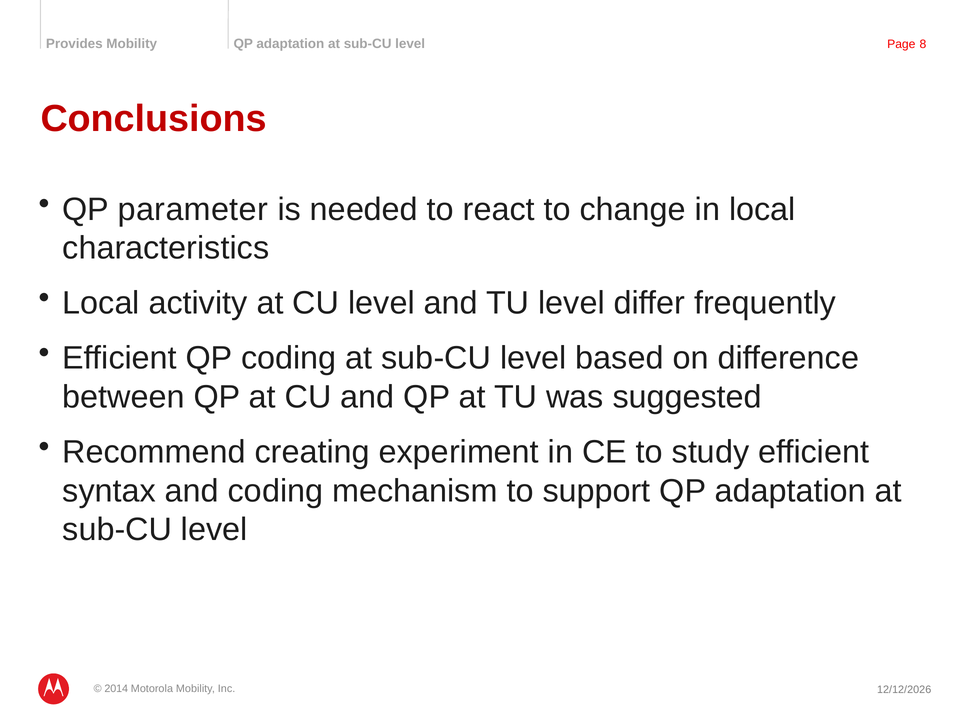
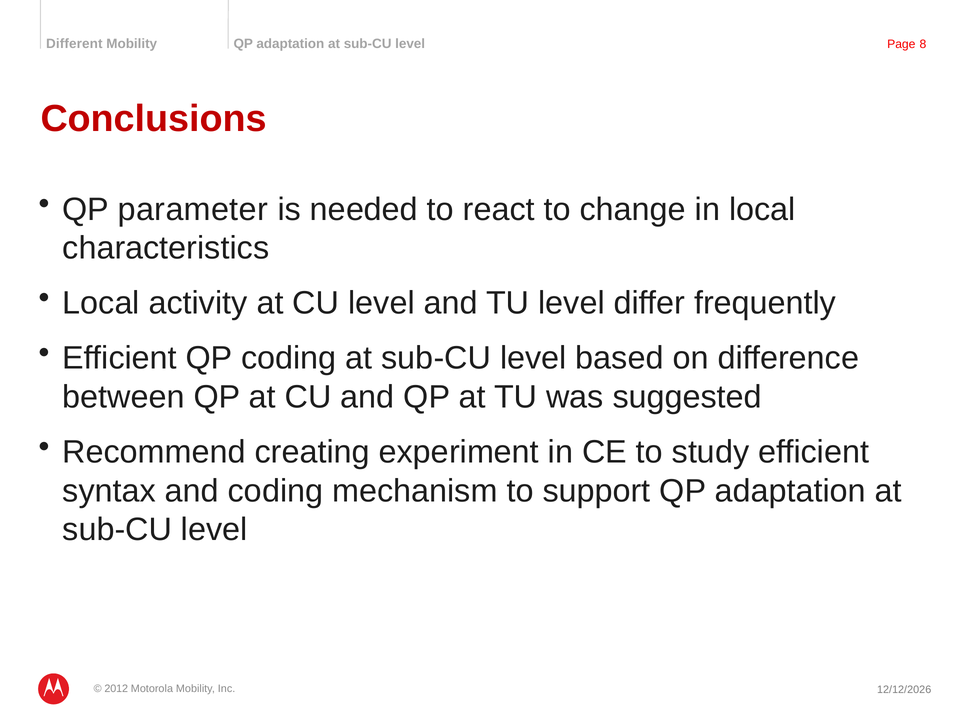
Provides: Provides -> Different
2014: 2014 -> 2012
